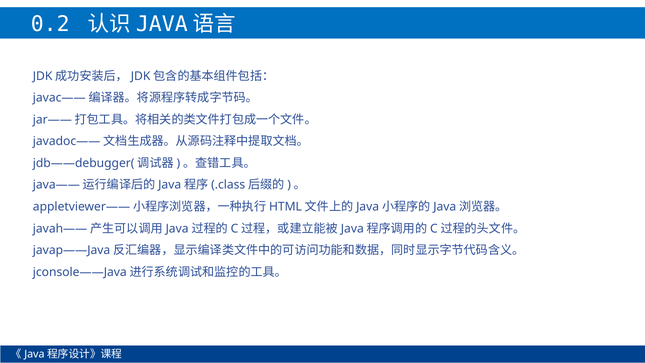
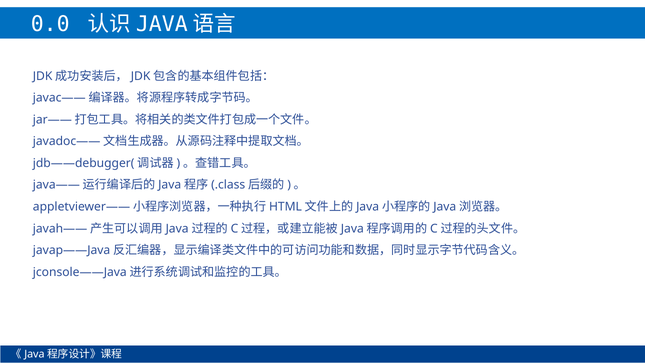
0.2: 0.2 -> 0.0
